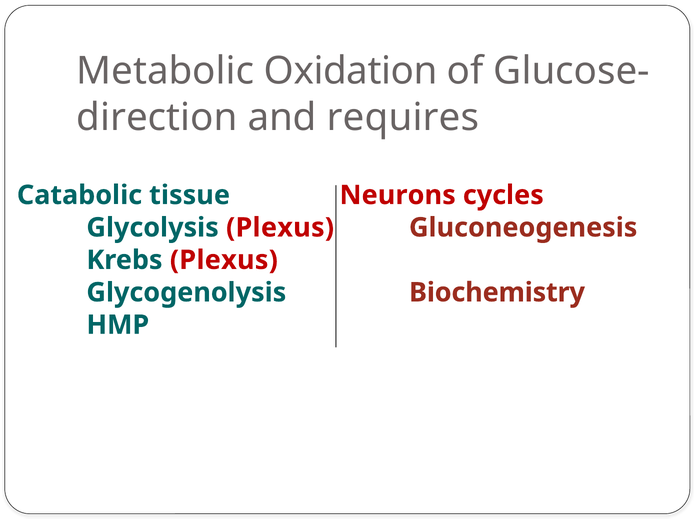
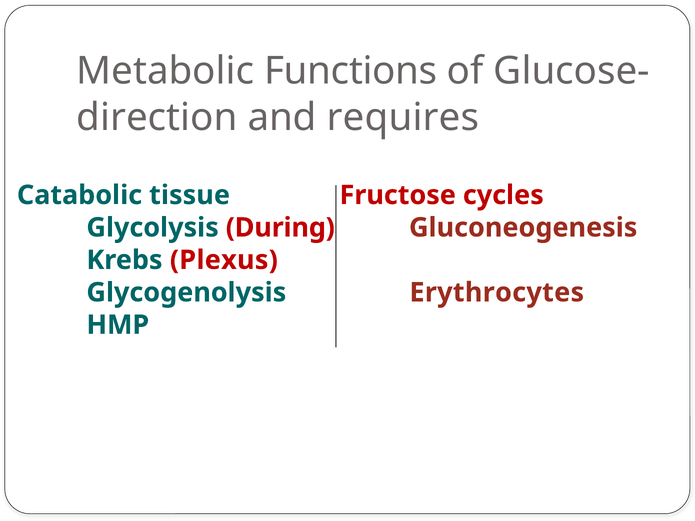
Oxidation: Oxidation -> Functions
Neurons: Neurons -> Fructose
Glycolysis Plexus: Plexus -> During
Biochemistry: Biochemistry -> Erythrocytes
